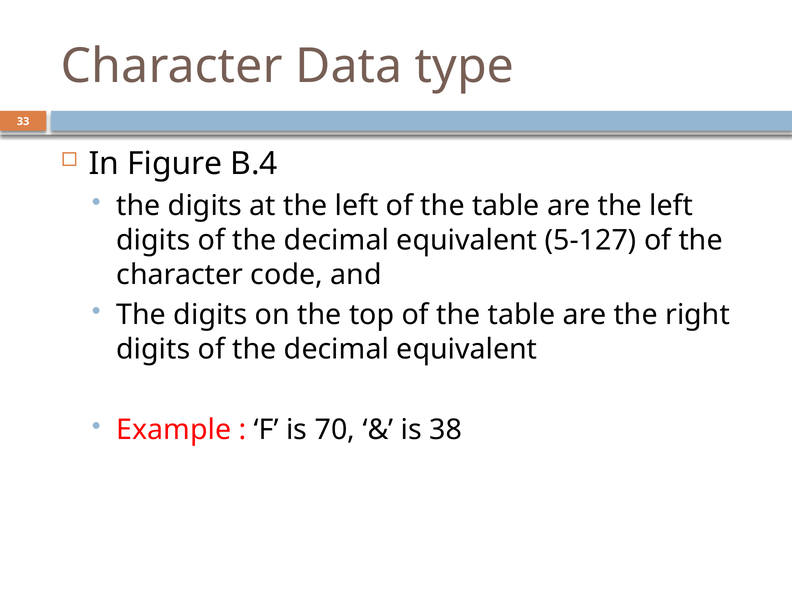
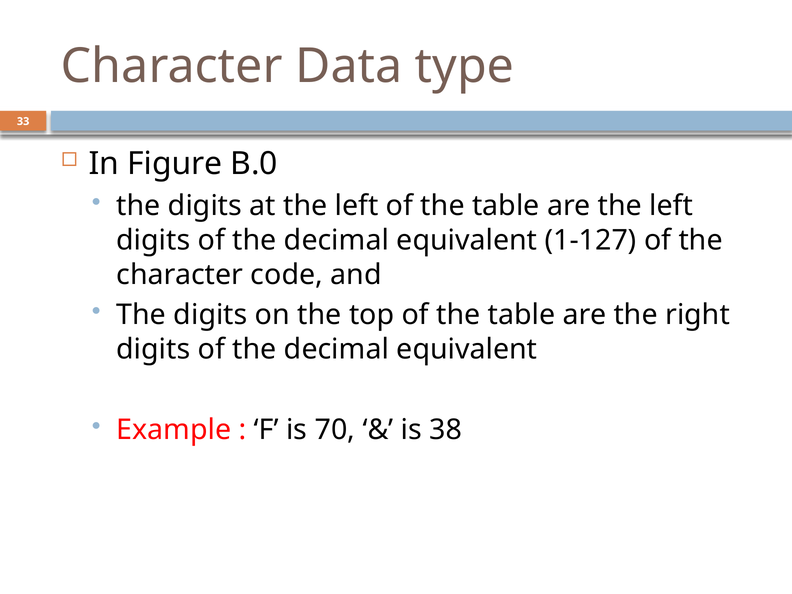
B.4: B.4 -> B.0
5-127: 5-127 -> 1-127
